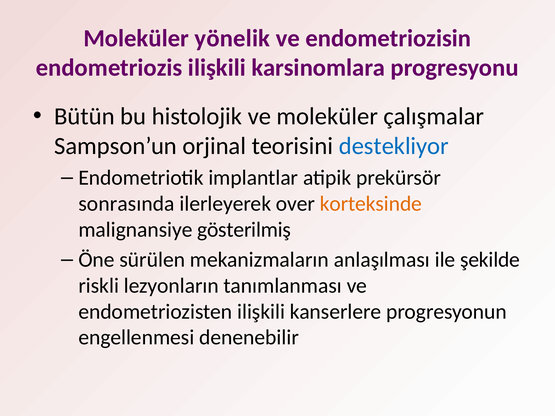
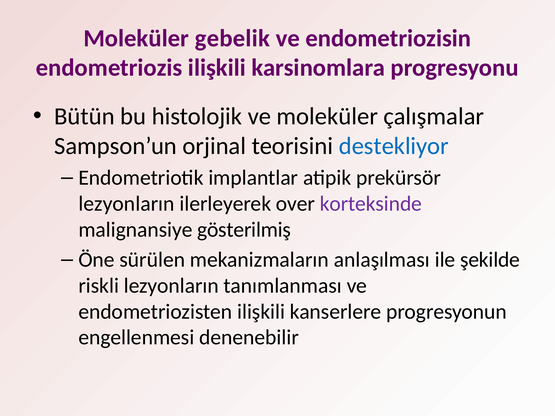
yönelik: yönelik -> gebelik
sonrasında at (127, 204): sonrasında -> lezyonların
korteksinde colour: orange -> purple
